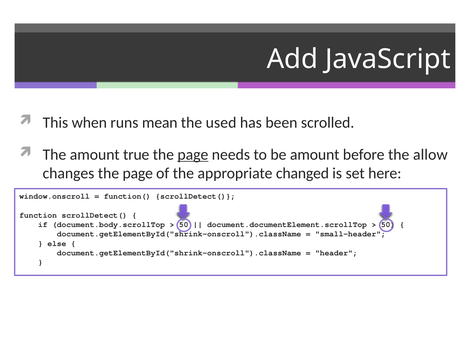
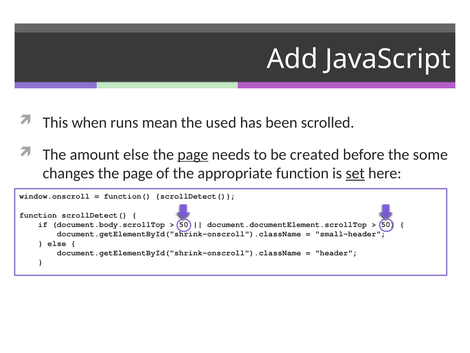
amount true: true -> else
be amount: amount -> created
allow: allow -> some
appropriate changed: changed -> function
set underline: none -> present
